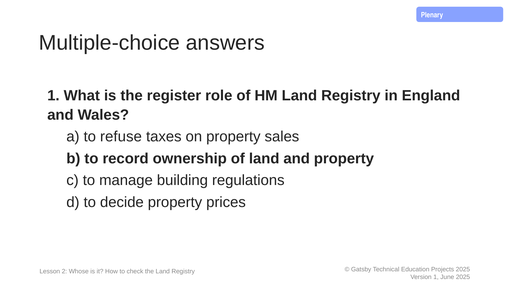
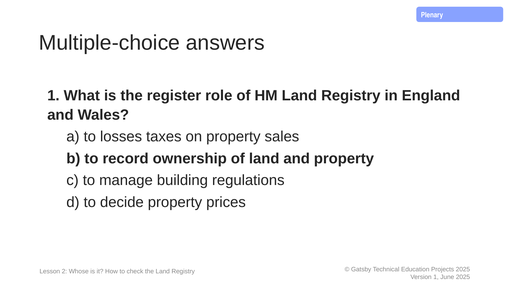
refuse: refuse -> losses
